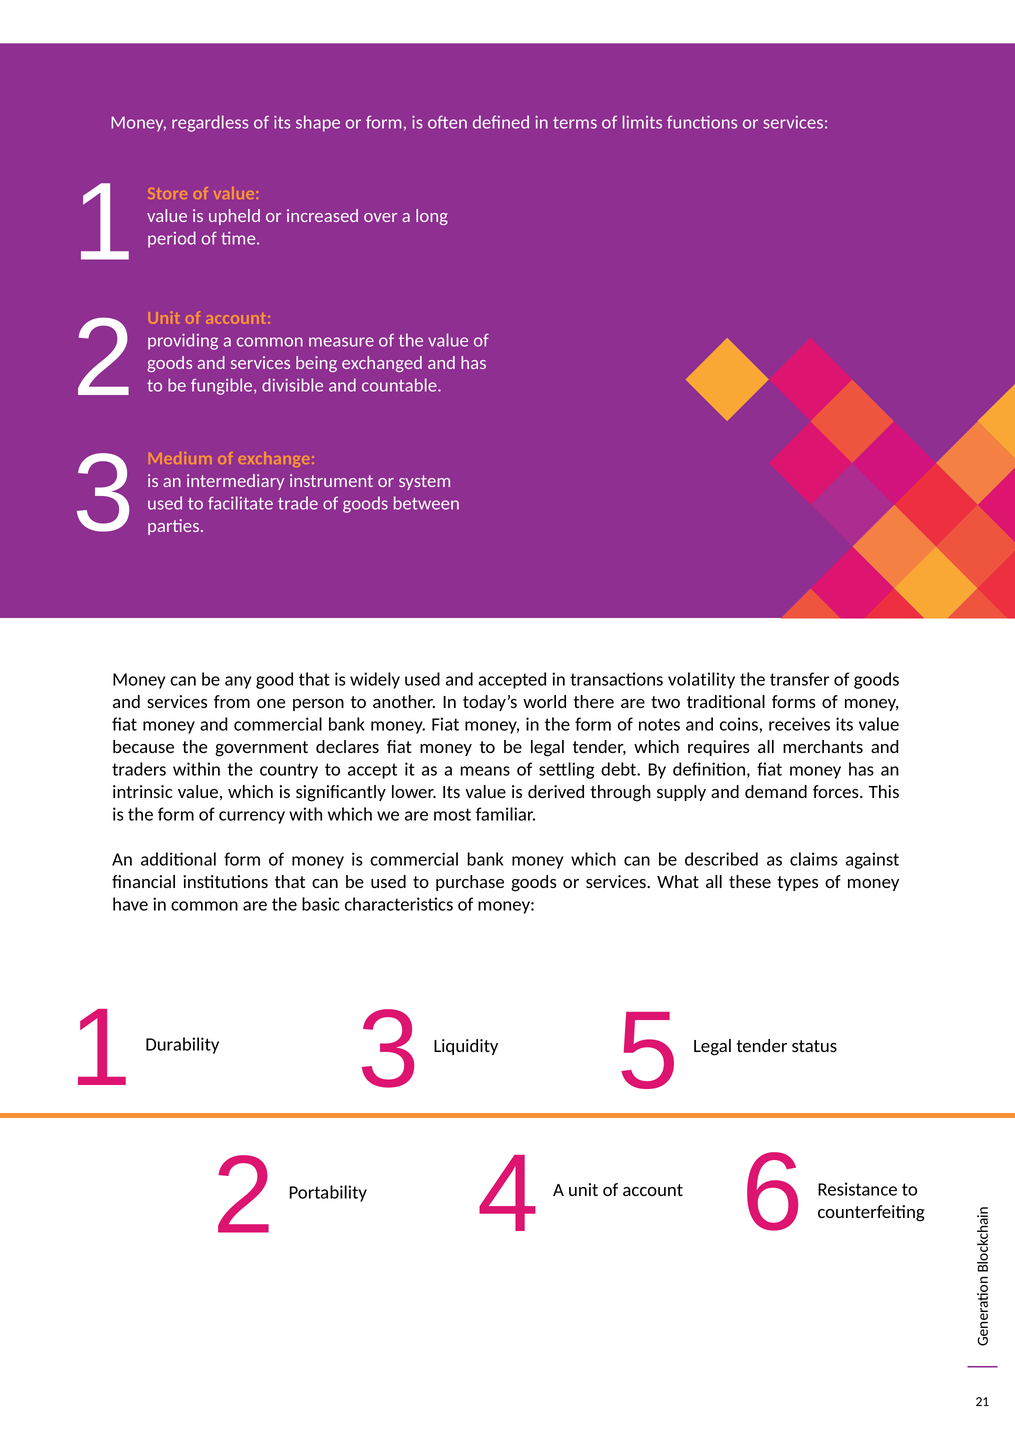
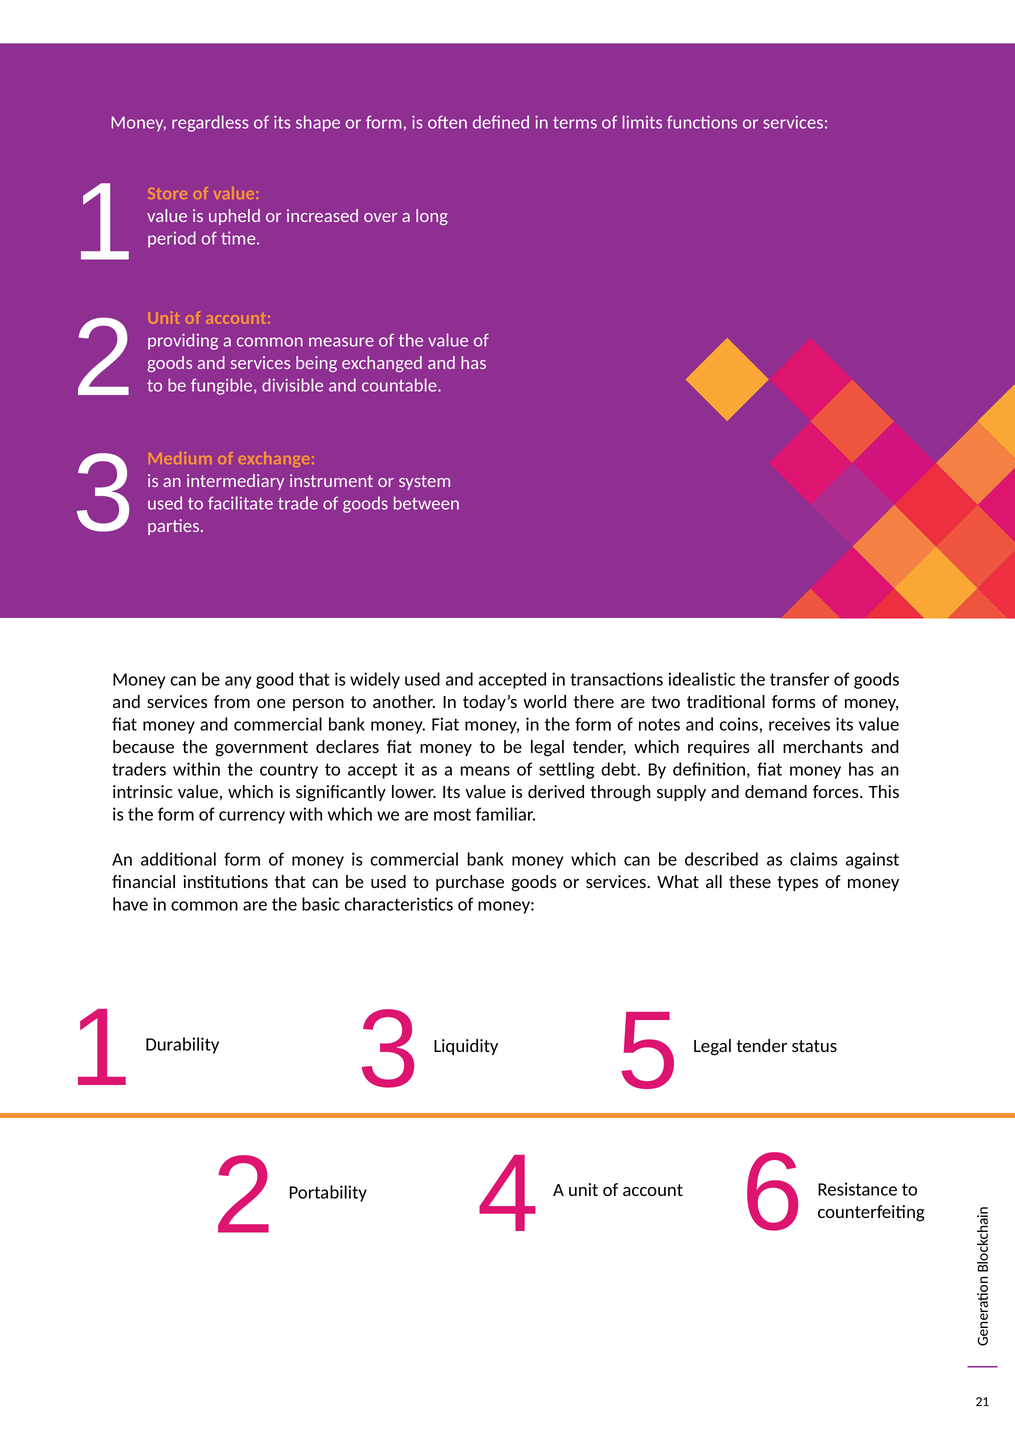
volatility: volatility -> idealistic
